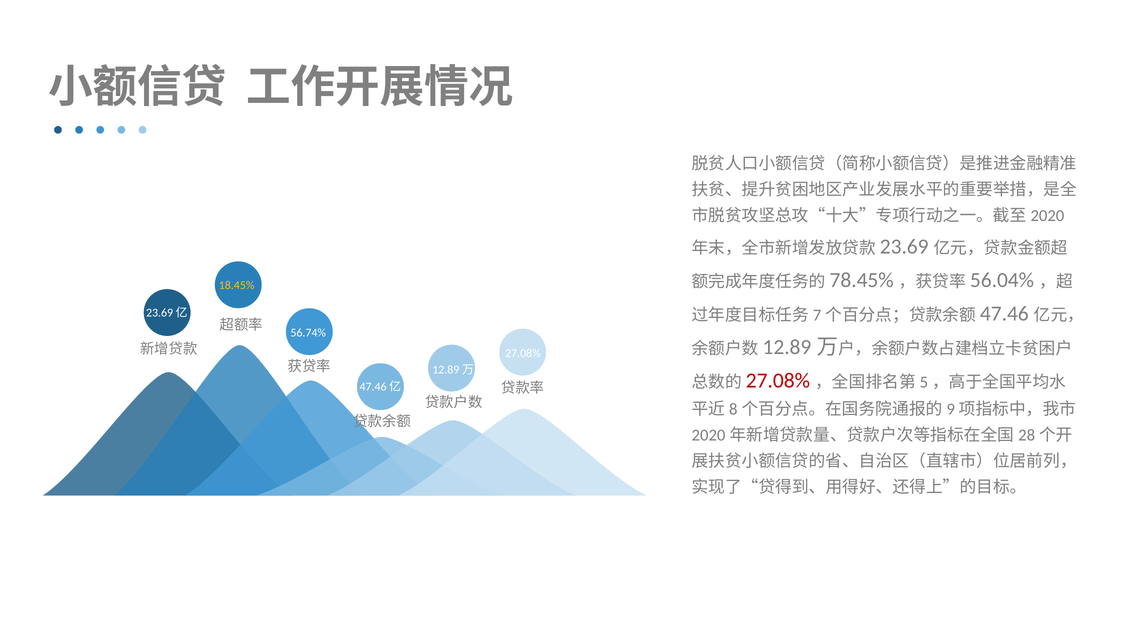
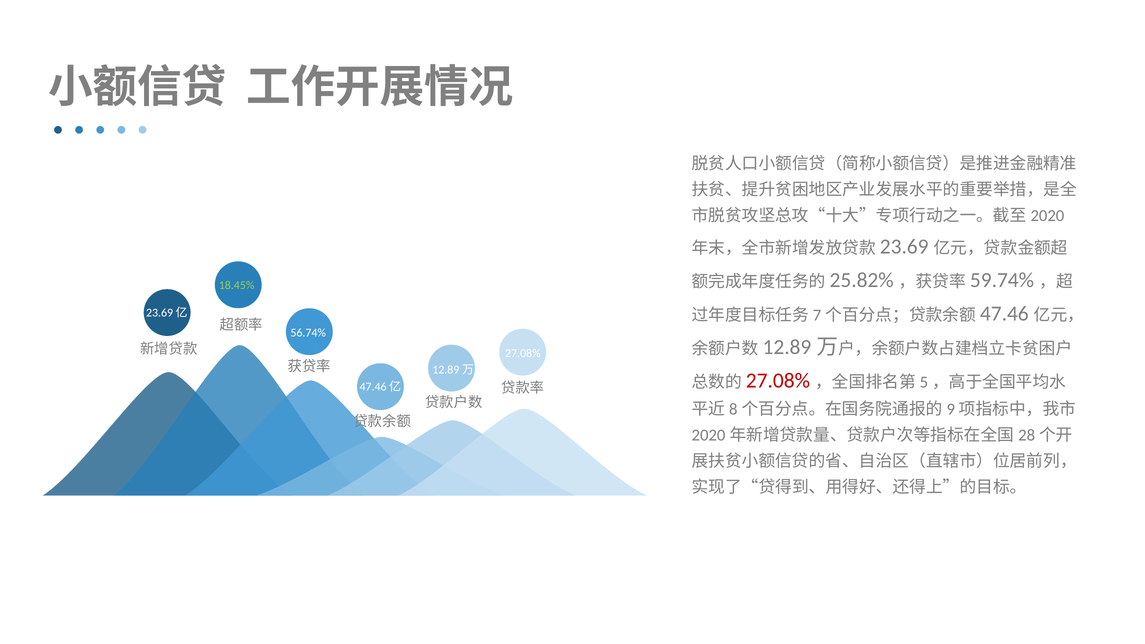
78.45%: 78.45% -> 25.82%
56.04%: 56.04% -> 59.74%
18.45% colour: yellow -> light green
